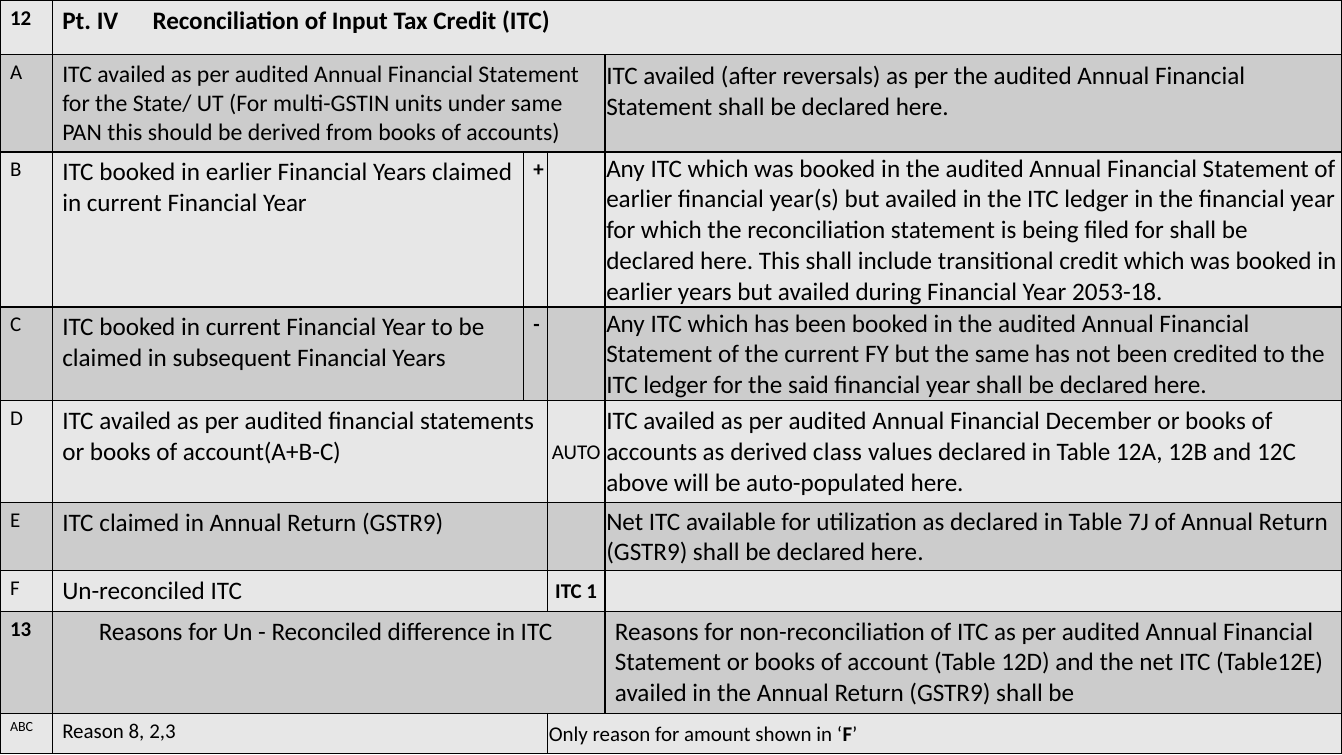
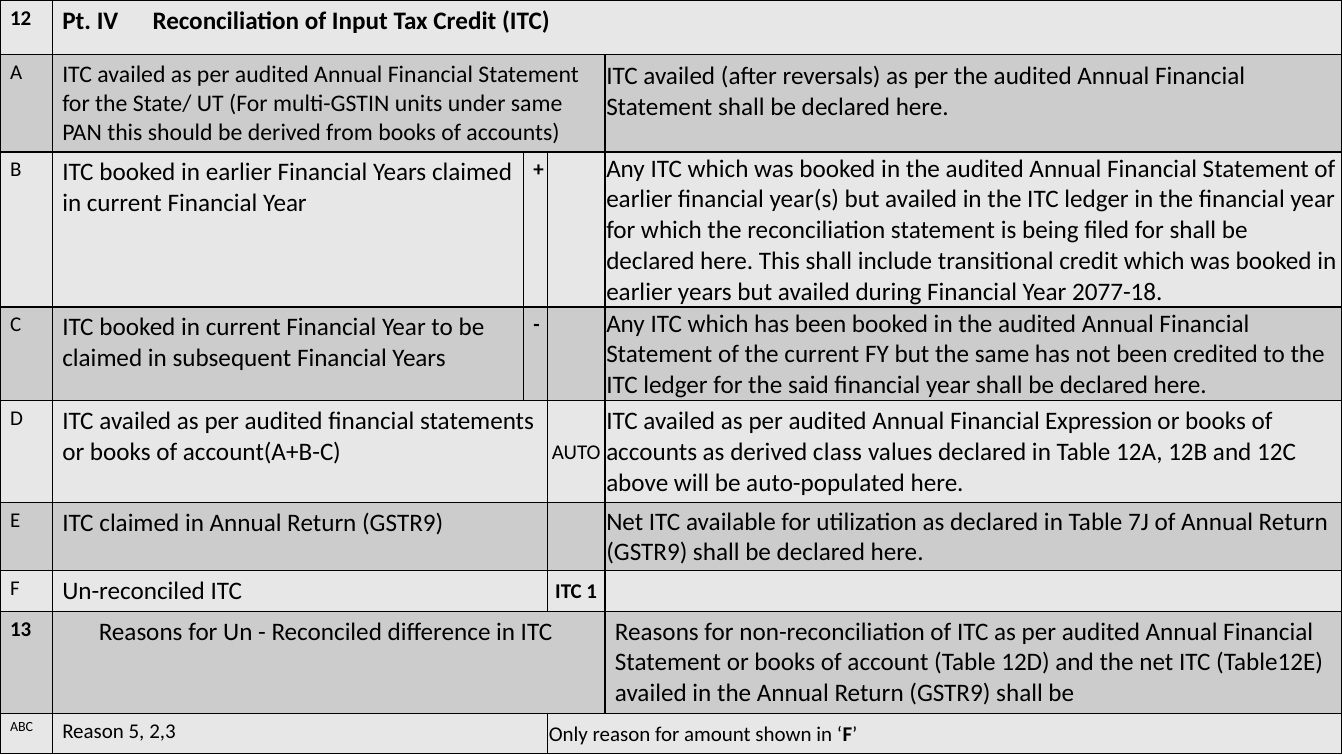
2053-18: 2053-18 -> 2077-18
December: December -> Expression
8: 8 -> 5
